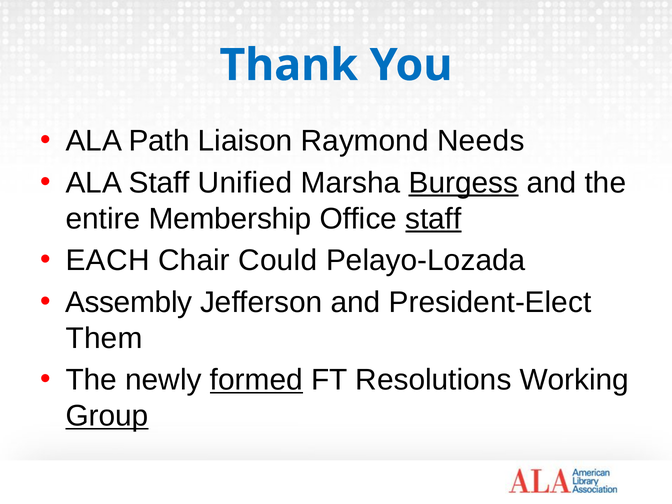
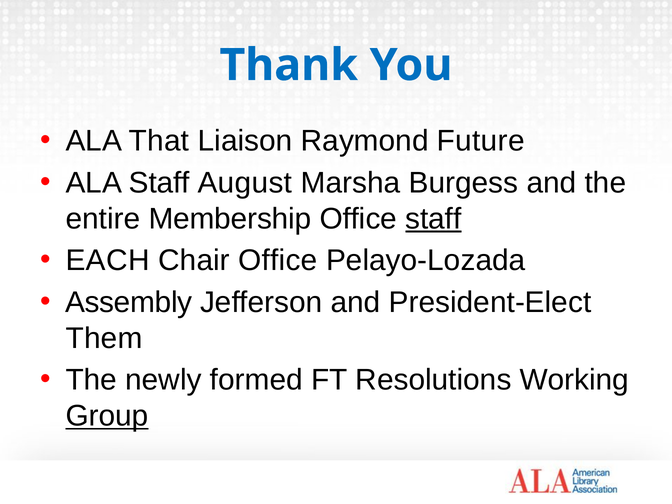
Path: Path -> That
Needs: Needs -> Future
Unified: Unified -> August
Burgess underline: present -> none
Chair Could: Could -> Office
formed underline: present -> none
